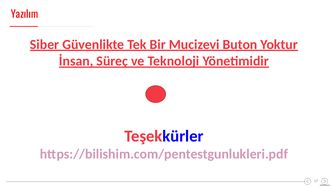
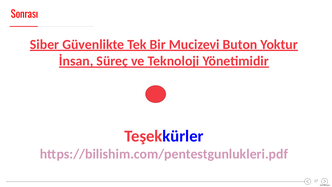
Yazılım: Yazılım -> Sonrası
